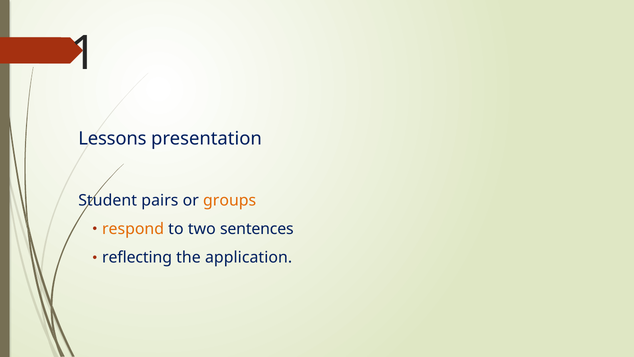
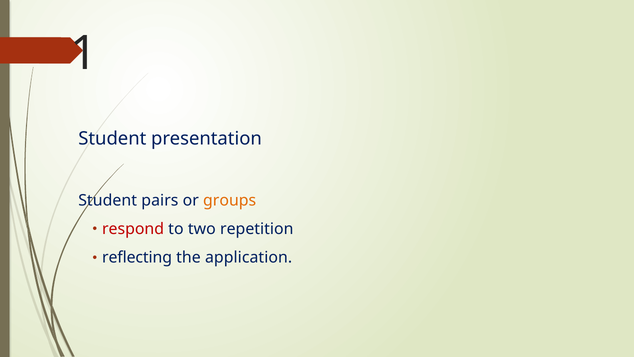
Lessons at (112, 138): Lessons -> Student
respond colour: orange -> red
sentences: sentences -> repetition
